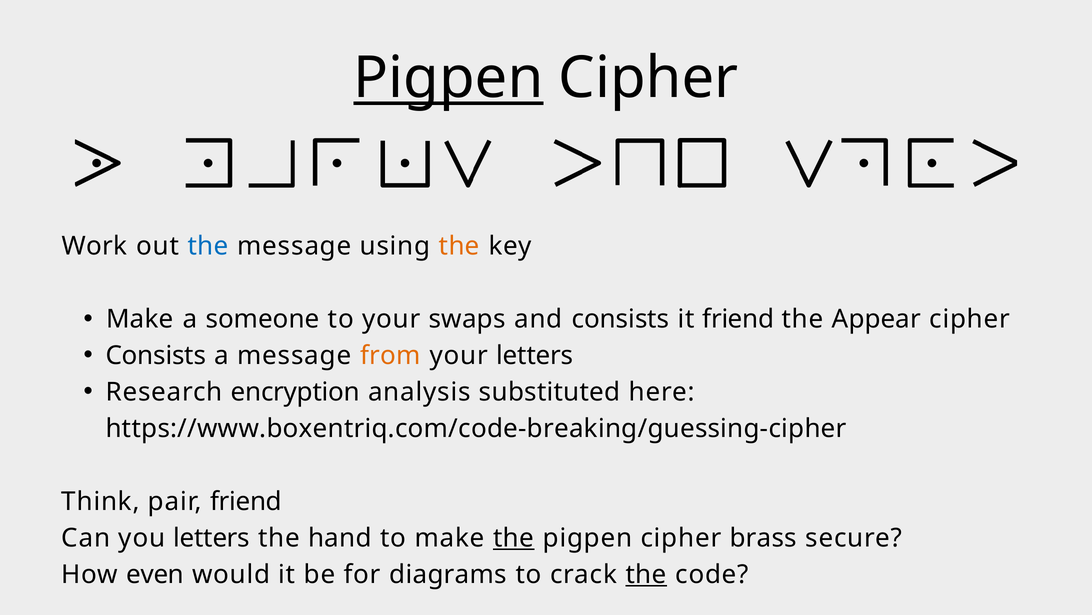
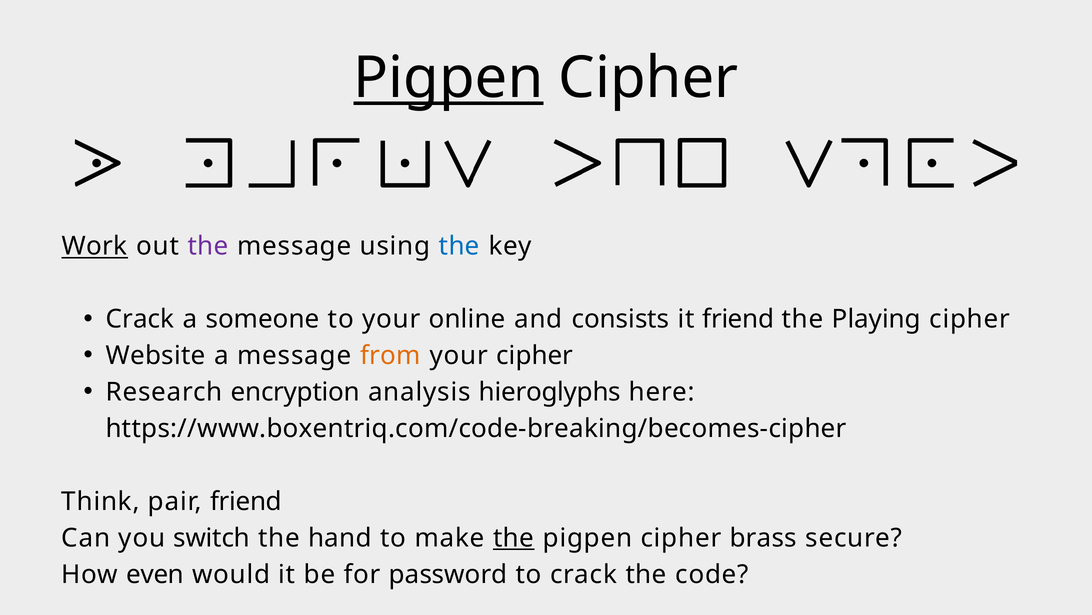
Work underline: none -> present
the at (208, 246) colour: blue -> purple
the at (459, 246) colour: orange -> blue
Make at (140, 319): Make -> Crack
swaps: swaps -> online
Appear: Appear -> Playing
Consists at (156, 355): Consists -> Website
your letters: letters -> cipher
substituted: substituted -> hieroglyphs
https://www.boxentriq.com/code-breaking/guessing-cipher: https://www.boxentriq.com/code-breaking/guessing-cipher -> https://www.boxentriq.com/code-breaking/becomes-cipher
you letters: letters -> switch
diagrams: diagrams -> password
the at (646, 574) underline: present -> none
